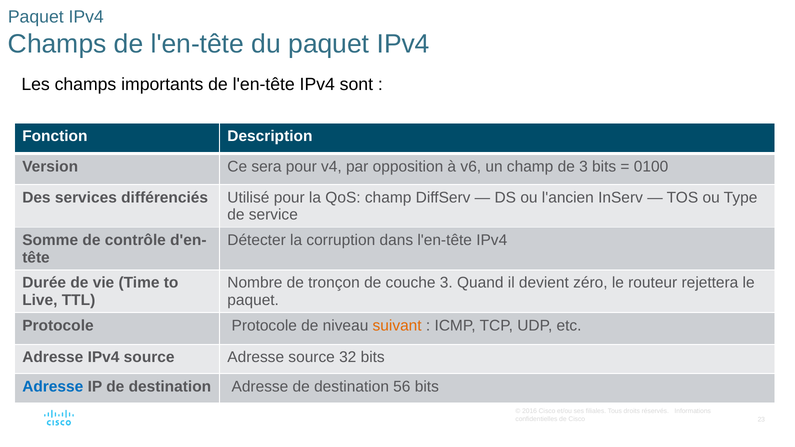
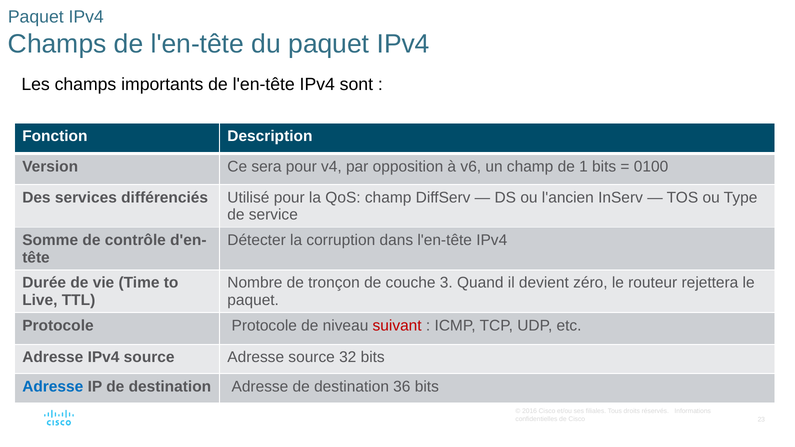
de 3: 3 -> 1
suivant colour: orange -> red
56: 56 -> 36
